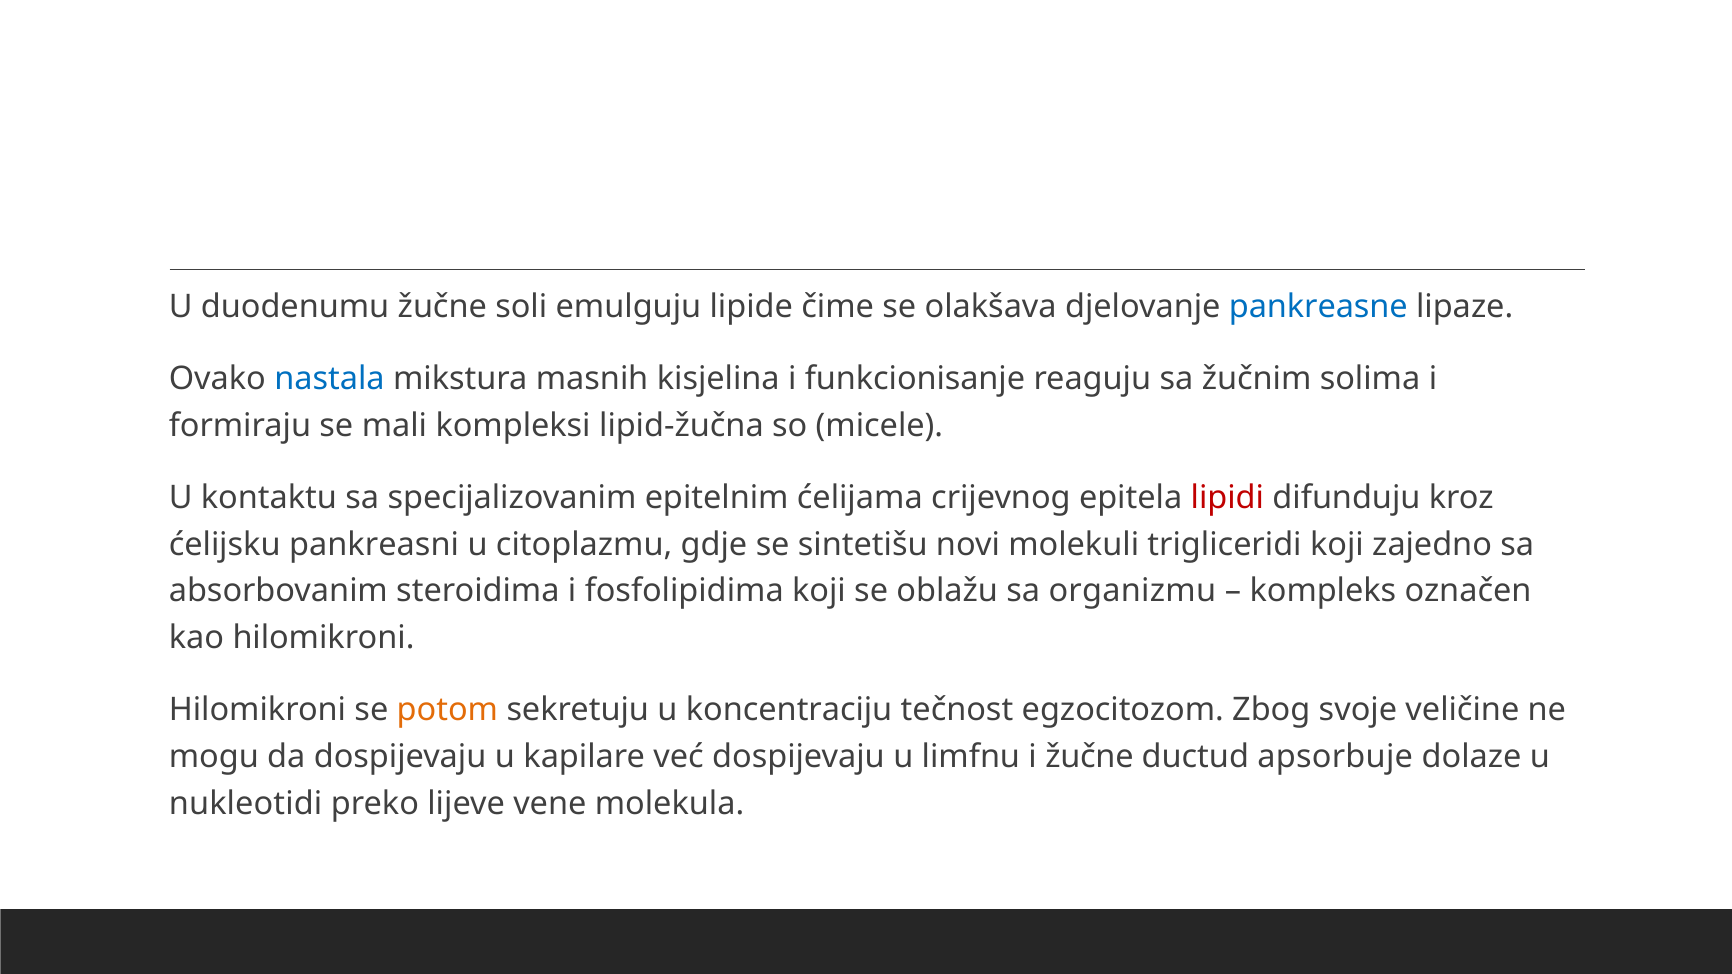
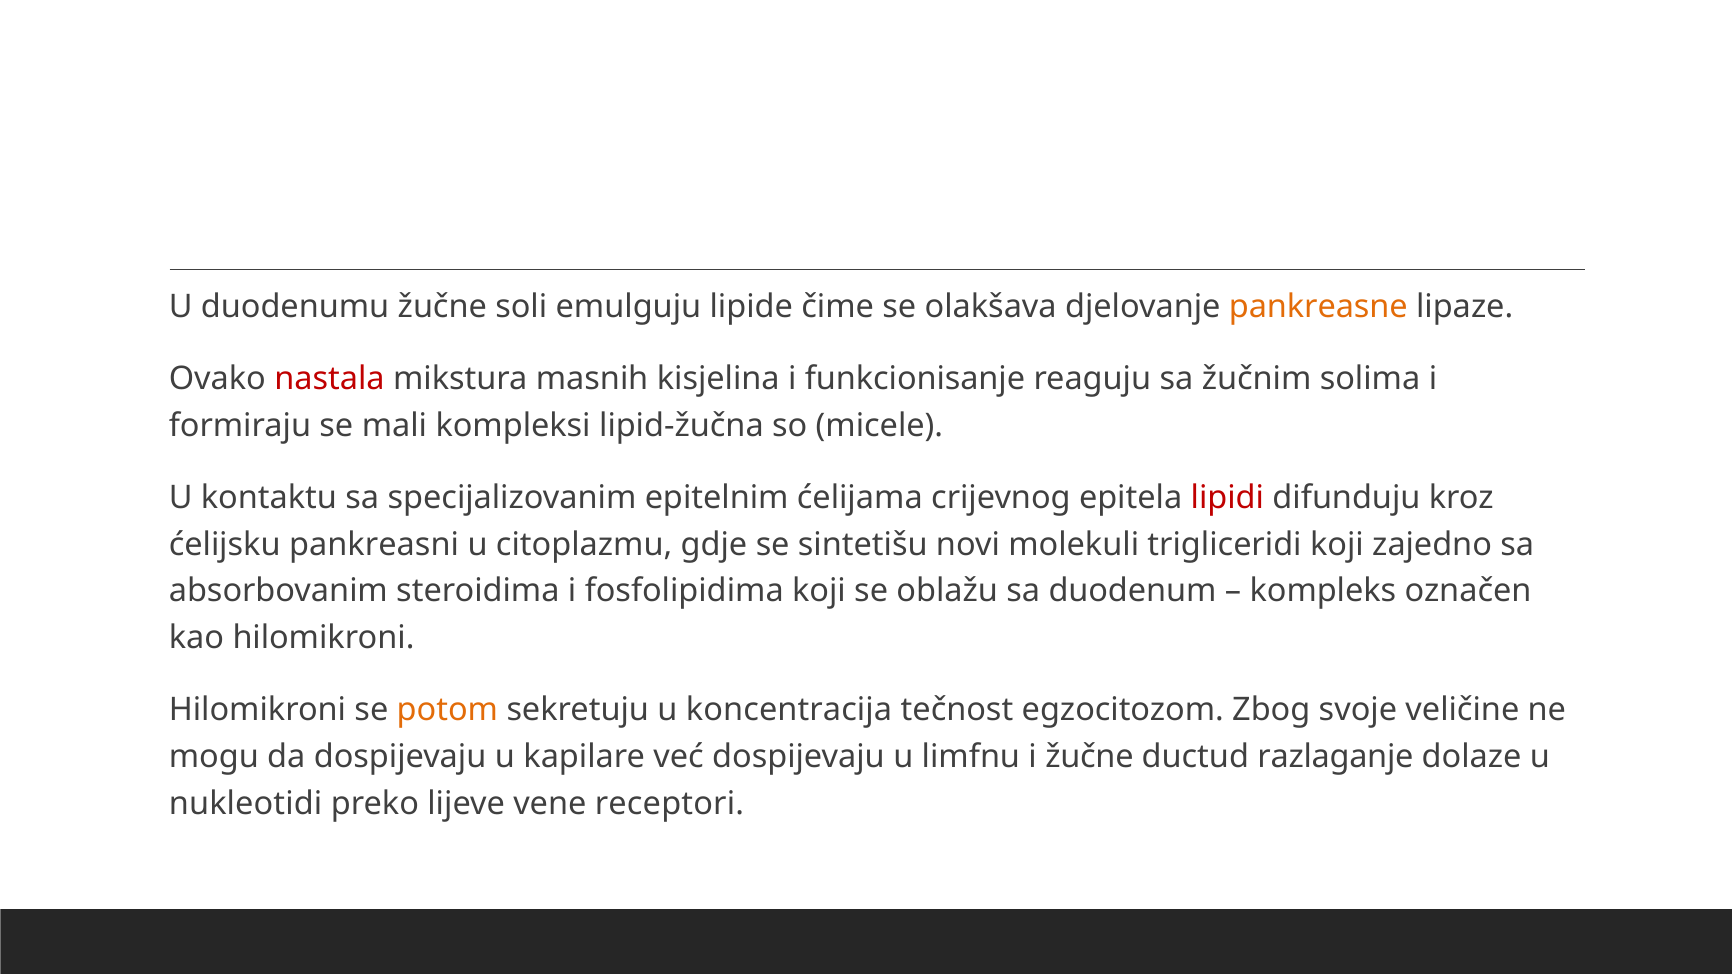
pankreasne colour: blue -> orange
nastala colour: blue -> red
organizmu: organizmu -> duodenum
koncentraciju: koncentraciju -> koncentracija
apsorbuje: apsorbuje -> razlaganje
molekula: molekula -> receptori
